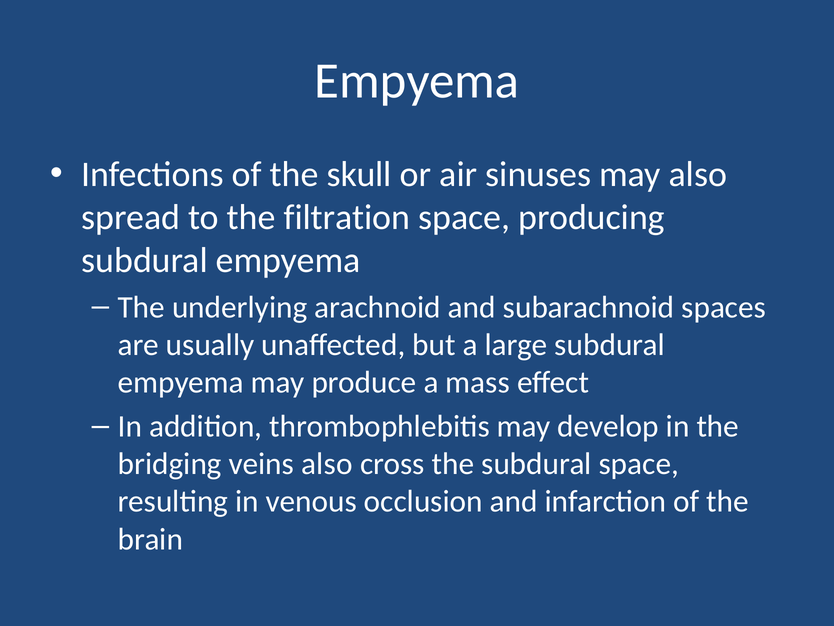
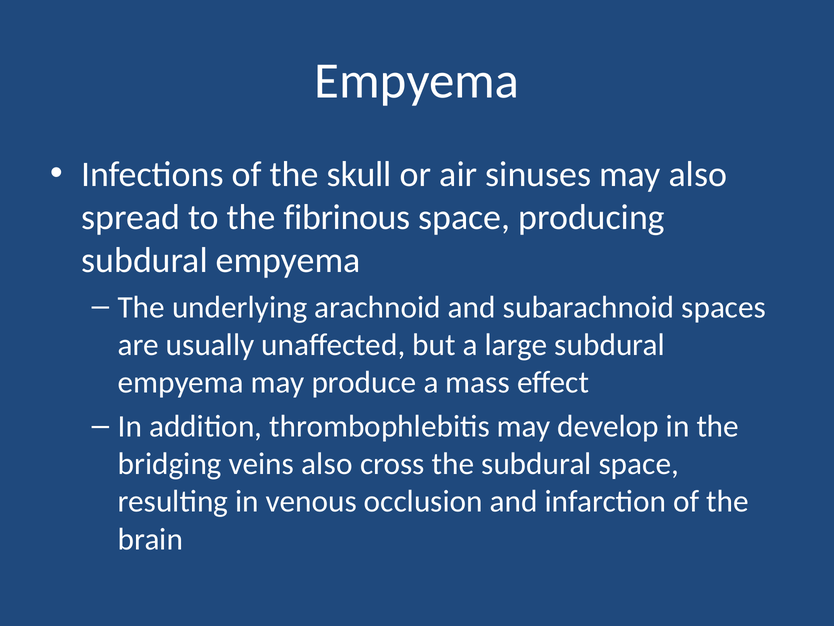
filtration: filtration -> fibrinous
